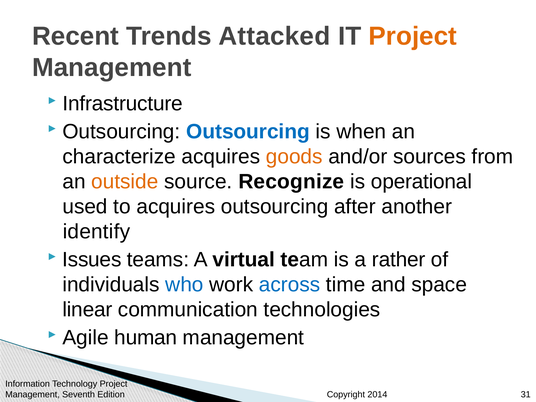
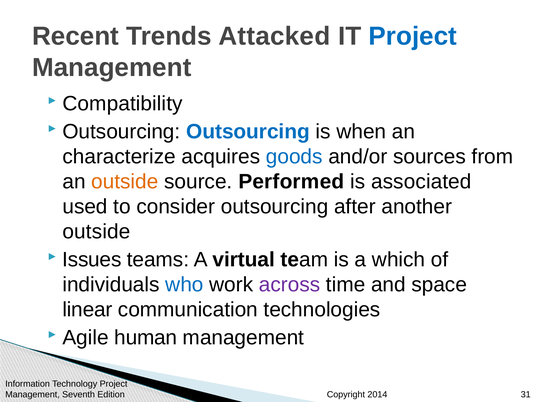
Project at (413, 36) colour: orange -> blue
Infrastructure: Infrastructure -> Compatibility
goods colour: orange -> blue
Recognize: Recognize -> Performed
operational: operational -> associated
to acquires: acquires -> consider
identify at (96, 232): identify -> outside
rather: rather -> which
across colour: blue -> purple
